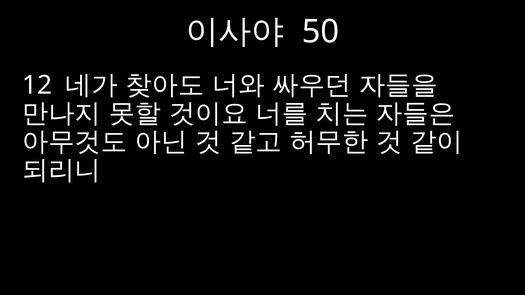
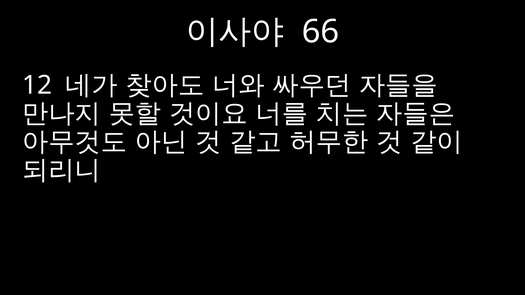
50: 50 -> 66
